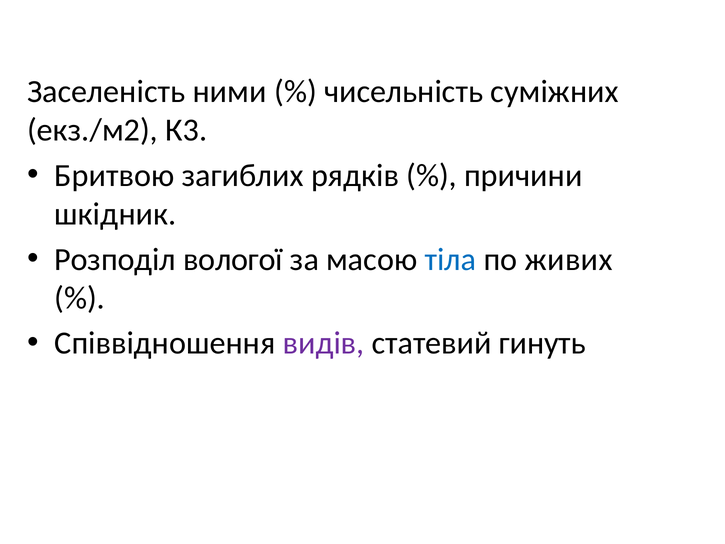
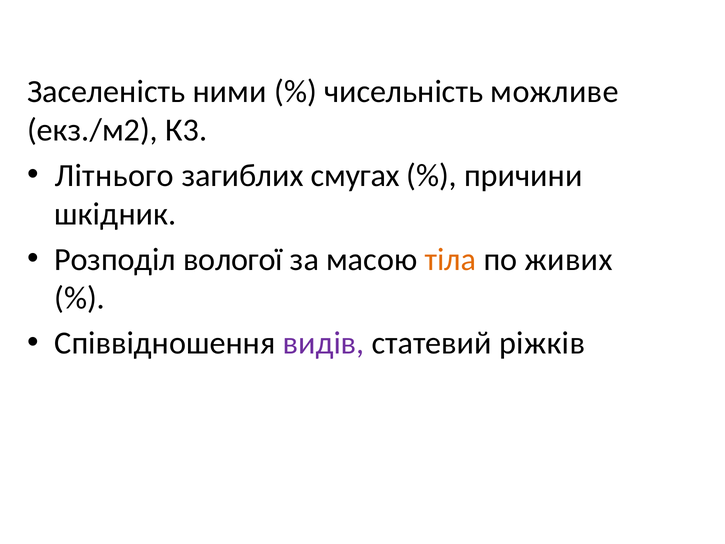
суміжних: суміжних -> можливе
Бритвою: Бритвою -> Літнього
рядків: рядків -> смугах
тіла colour: blue -> orange
гинуть: гинуть -> ріжків
